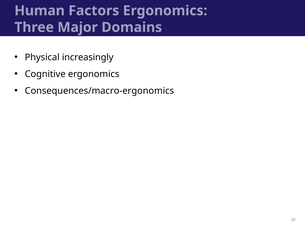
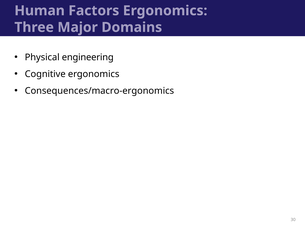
increasingly: increasingly -> engineering
